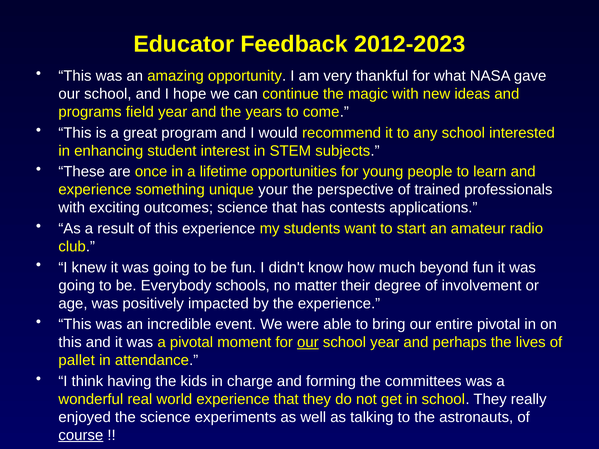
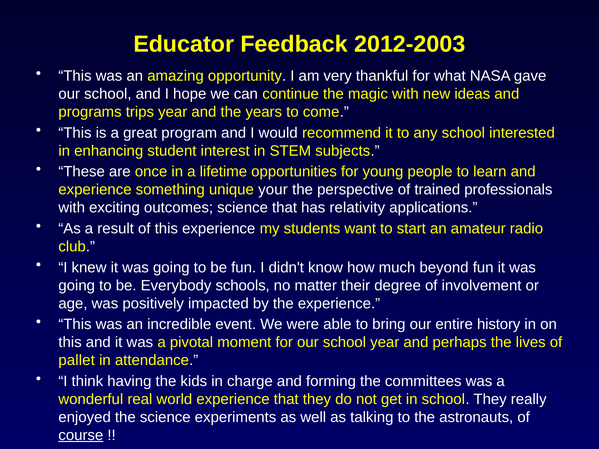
2012-2023: 2012-2023 -> 2012-2003
field: field -> trips
contests: contests -> relativity
entire pivotal: pivotal -> history
our at (308, 343) underline: present -> none
